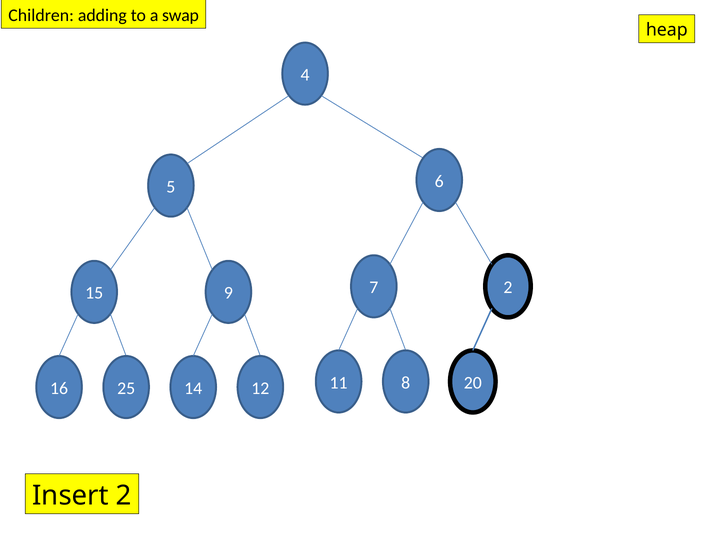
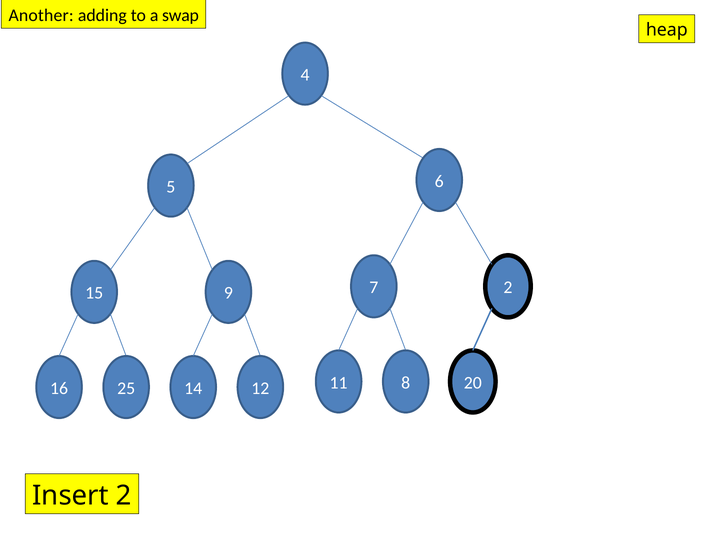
Children: Children -> Another
